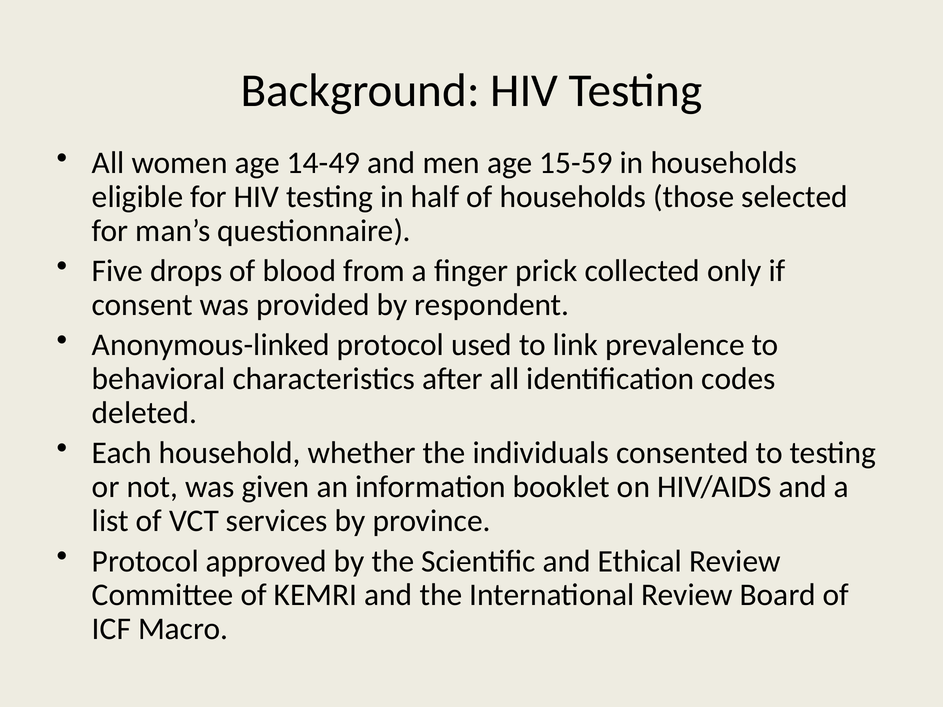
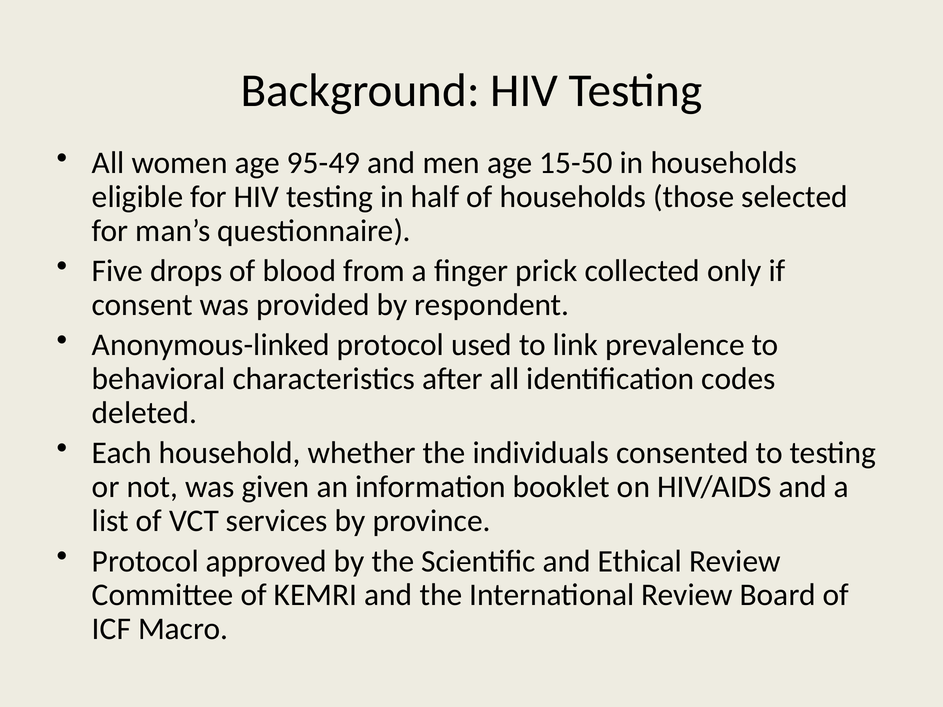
14-49: 14-49 -> 95-49
15-59: 15-59 -> 15-50
